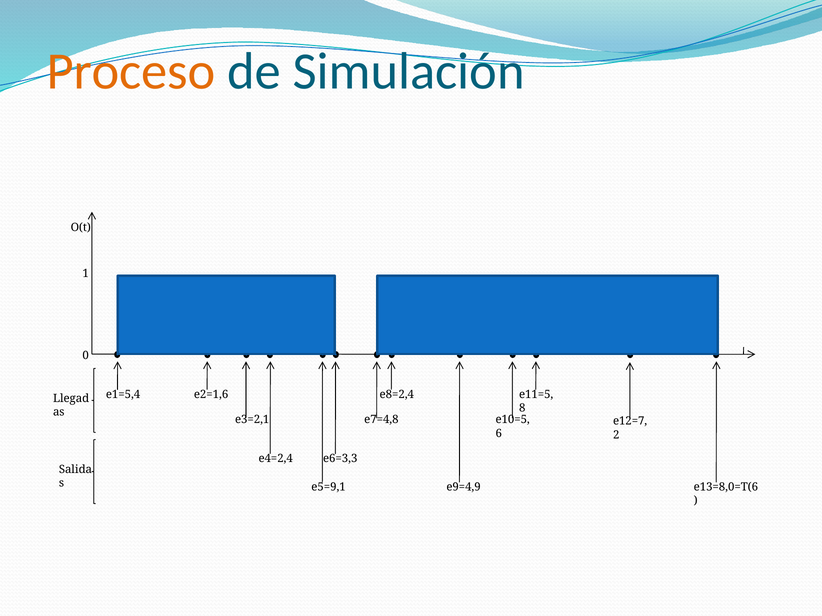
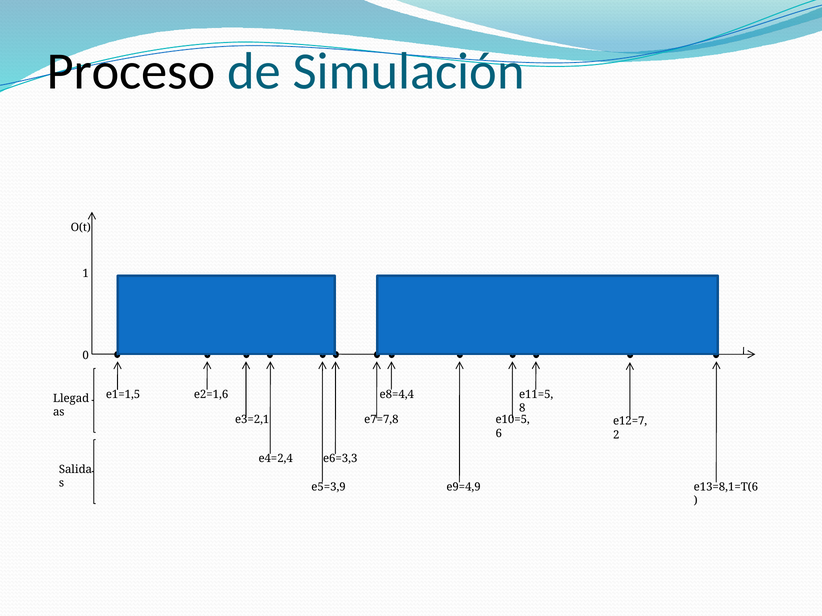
Proceso colour: orange -> black
e1=5,4: e1=5,4 -> e1=1,5
e8=2,4: e8=2,4 -> e8=4,4
e7=4,8: e7=4,8 -> e7=7,8
e5=9,1: e5=9,1 -> e5=3,9
e13=8,0=T(6: e13=8,0=T(6 -> e13=8,1=T(6
